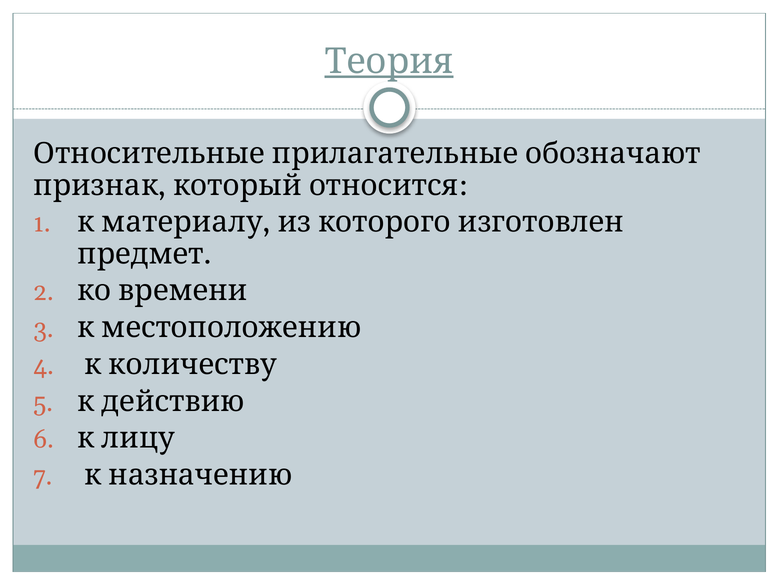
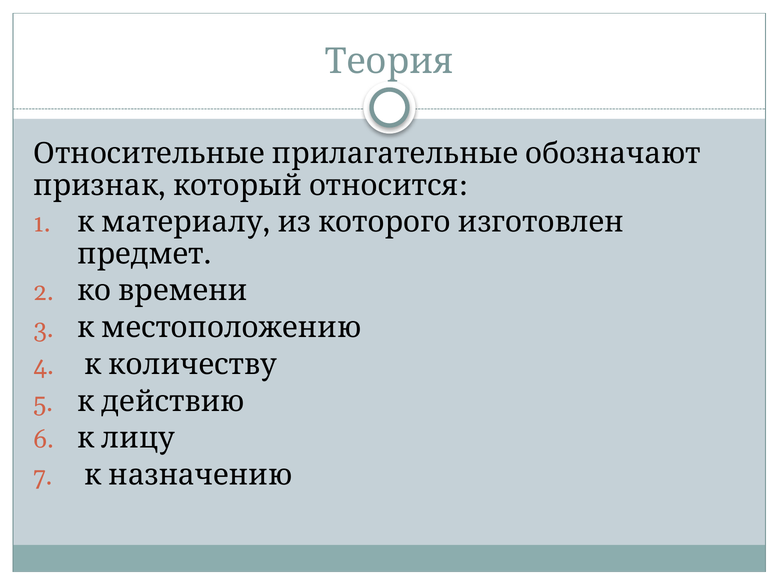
Теория underline: present -> none
